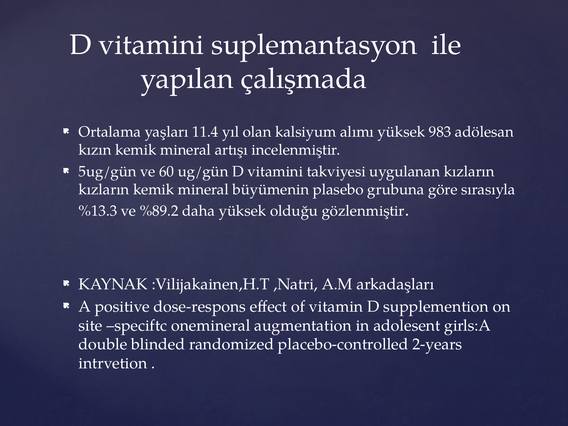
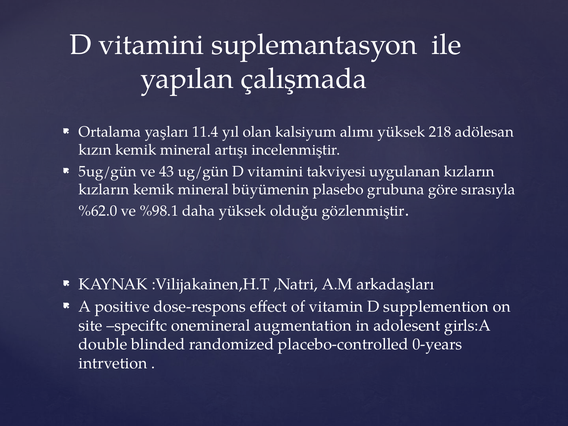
983: 983 -> 218
60: 60 -> 43
%13.3: %13.3 -> %62.0
%89.2: %89.2 -> %98.1
2-years: 2-years -> 0-years
